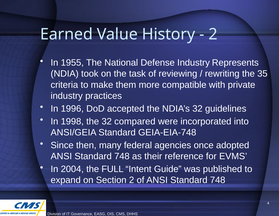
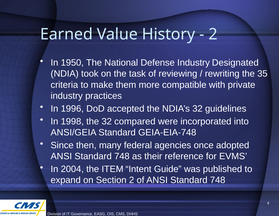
1955: 1955 -> 1950
Represents: Represents -> Designated
FULL: FULL -> ITEM
